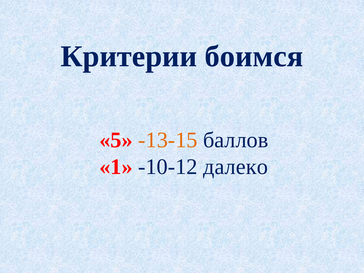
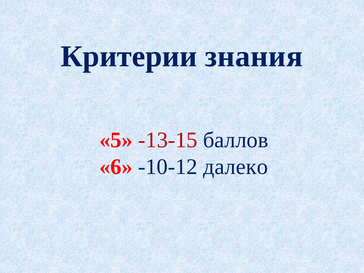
боимся: боимся -> знания
-13-15 colour: orange -> red
1: 1 -> 6
